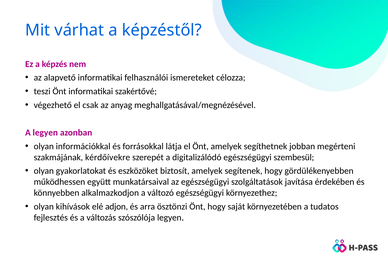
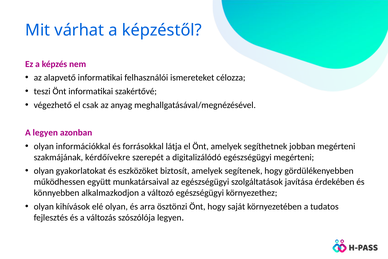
egészségügyi szembesül: szembesül -> megérteni
elé adjon: adjon -> olyan
